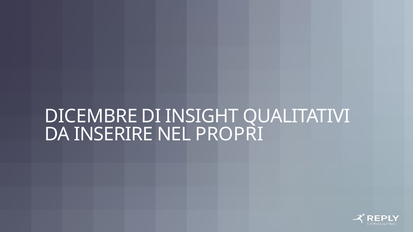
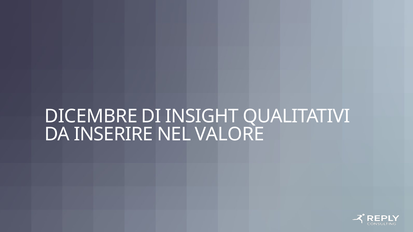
PROPRI: PROPRI -> VALORE
